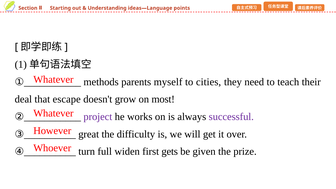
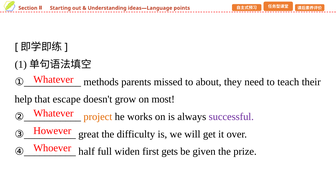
myself: myself -> missed
cities: cities -> about
deal: deal -> help
project colour: purple -> orange
turn: turn -> half
